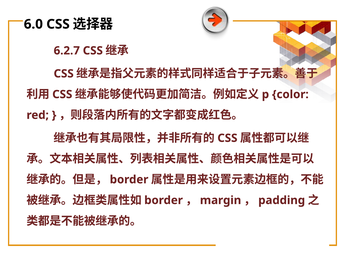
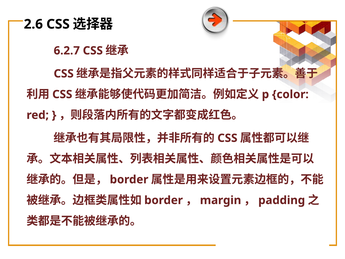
6.0: 6.0 -> 2.6
